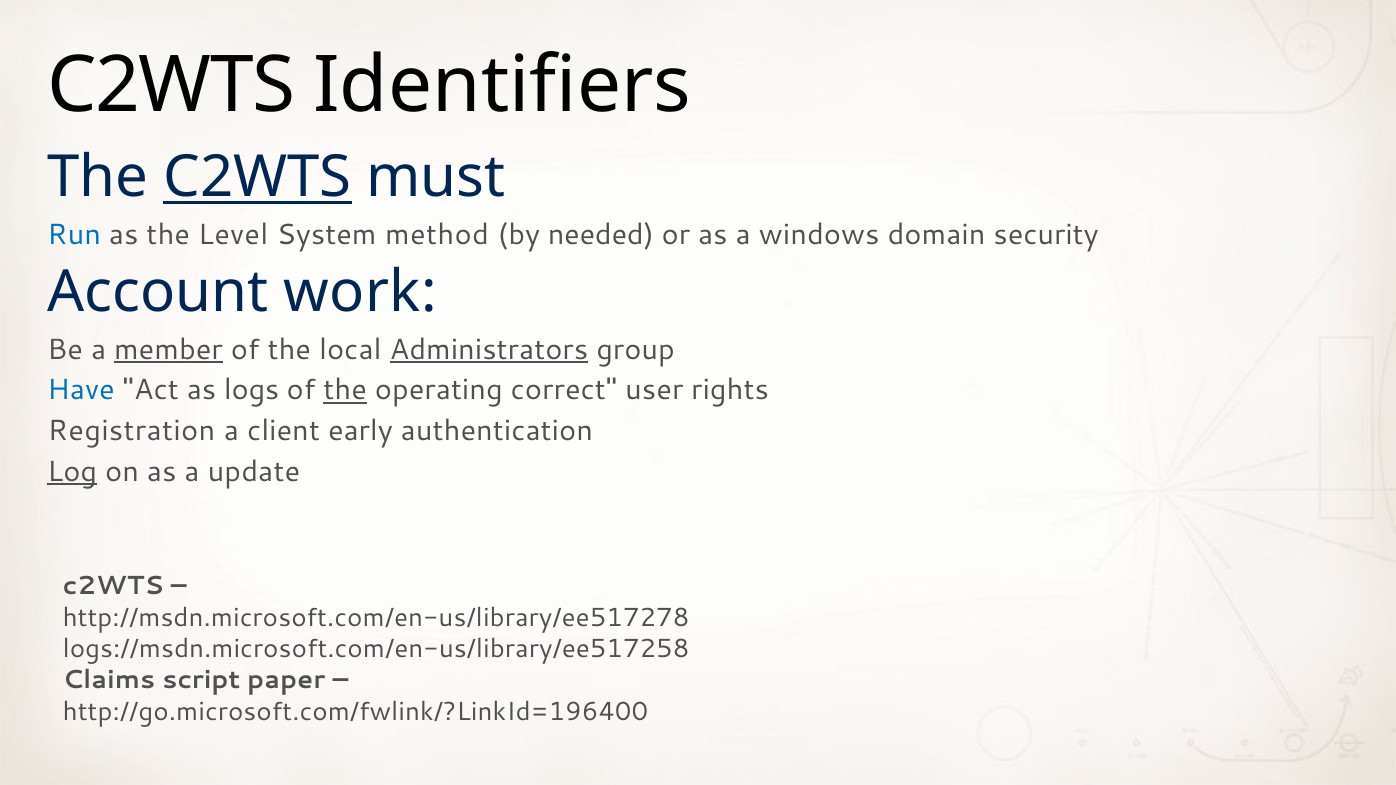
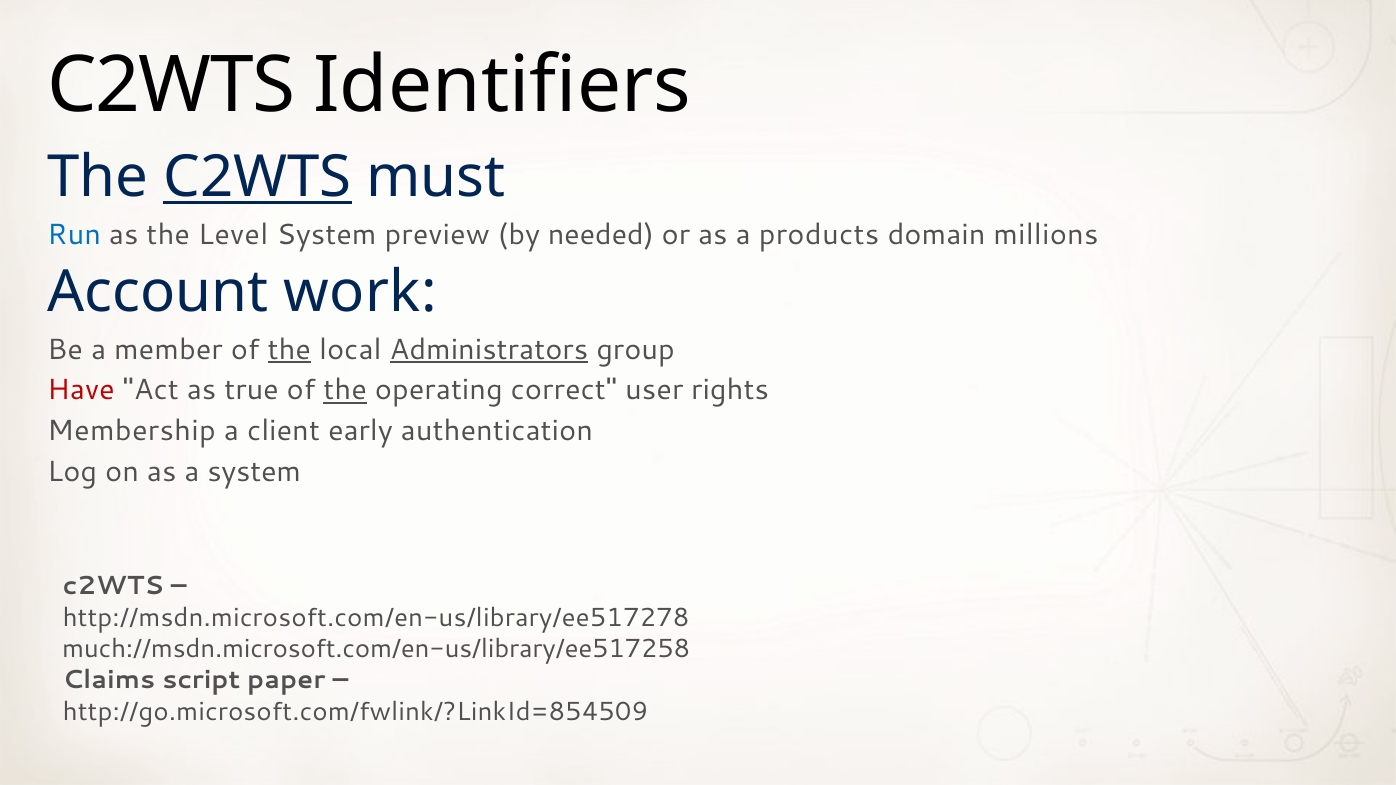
method: method -> preview
windows: windows -> products
security: security -> millions
member underline: present -> none
the at (289, 350) underline: none -> present
Have colour: blue -> red
logs: logs -> true
Registration: Registration -> Membership
Log underline: present -> none
a update: update -> system
logs://msdn.microsoft.com/en-us/library/ee517258: logs://msdn.microsoft.com/en-us/library/ee517258 -> much://msdn.microsoft.com/en-us/library/ee517258
http://go.microsoft.com/fwlink/?LinkId=196400: http://go.microsoft.com/fwlink/?LinkId=196400 -> http://go.microsoft.com/fwlink/?LinkId=854509
